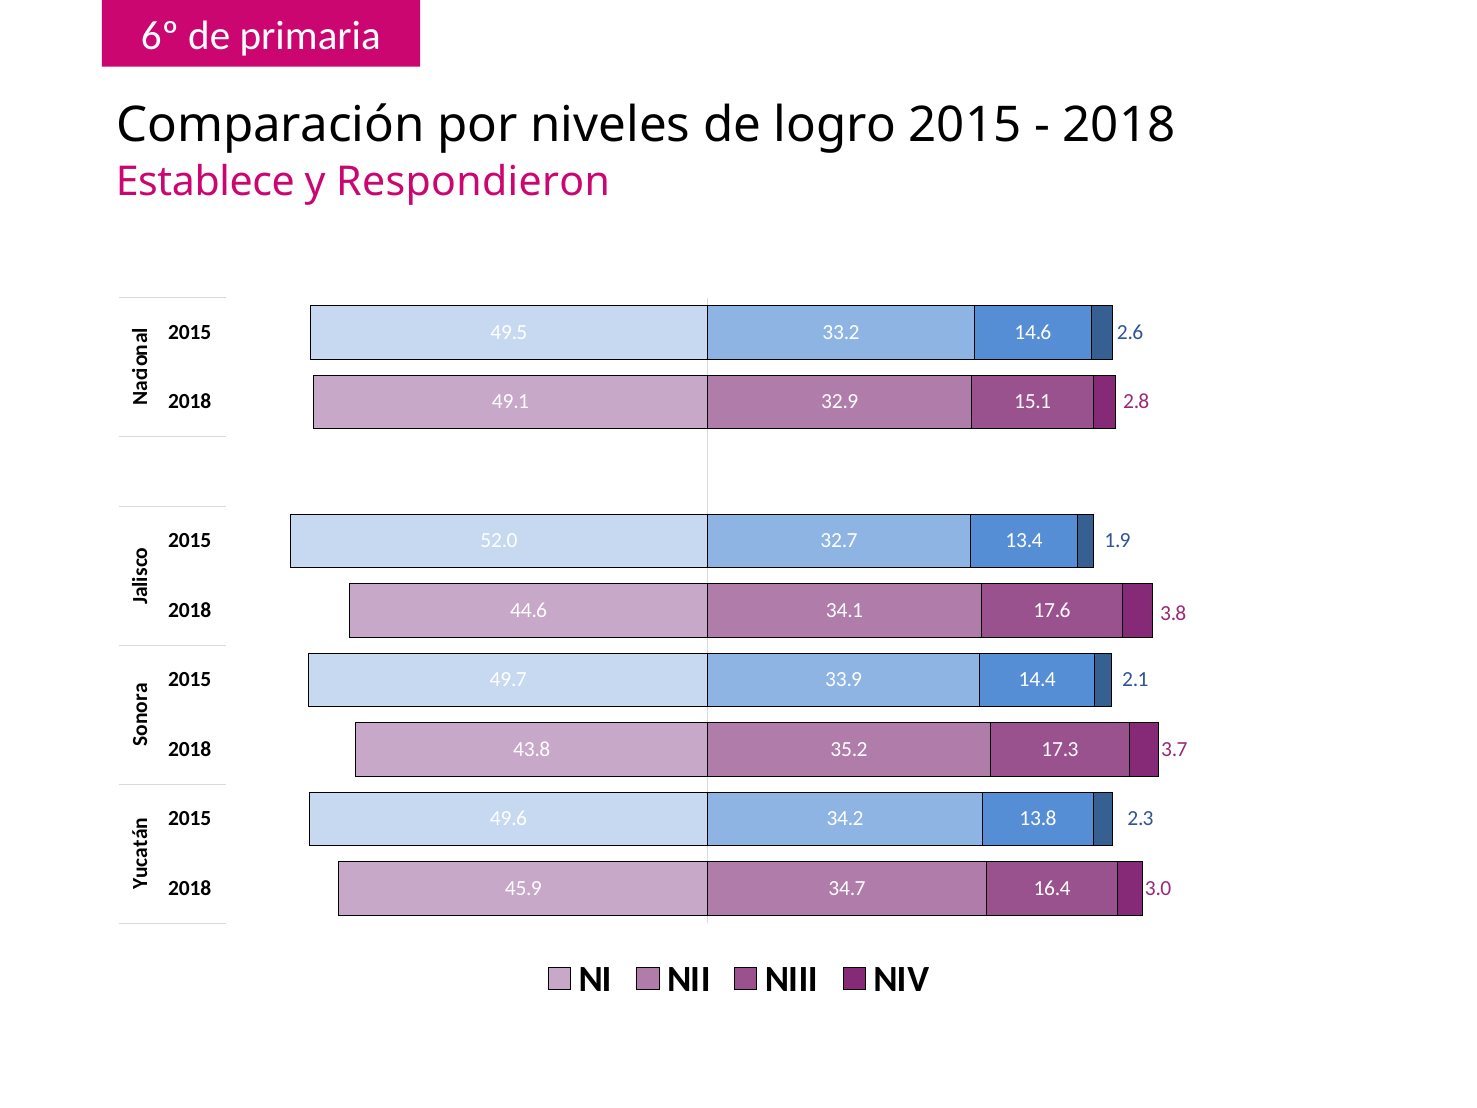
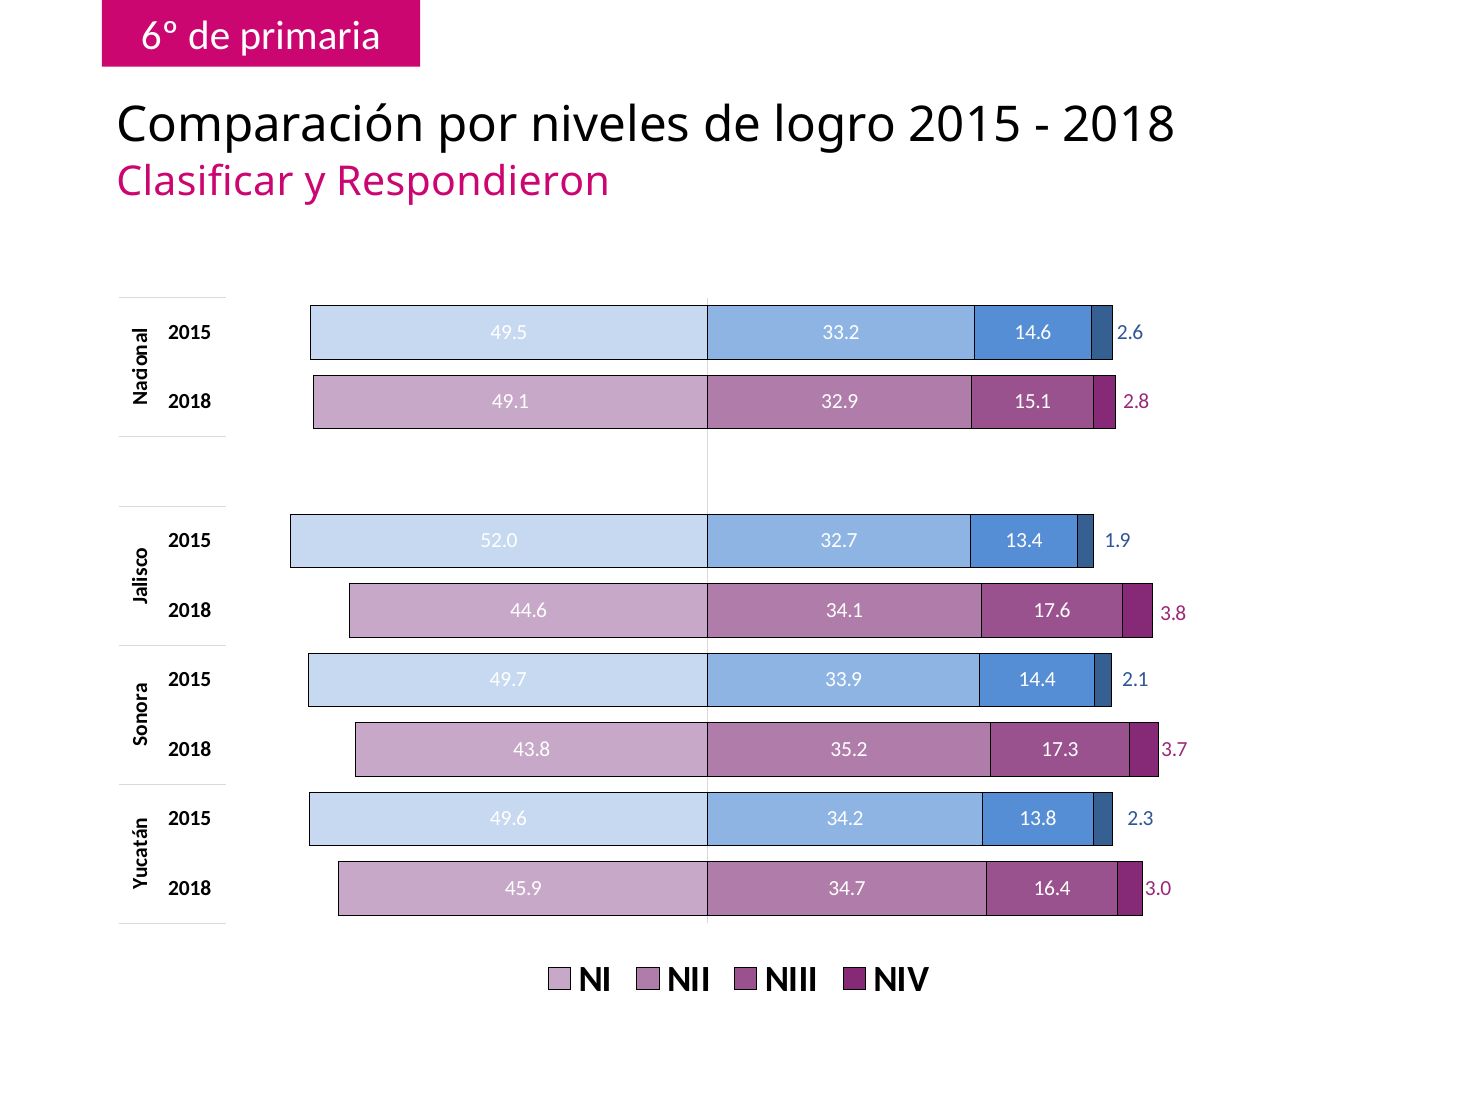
Establece: Establece -> Clasificar
